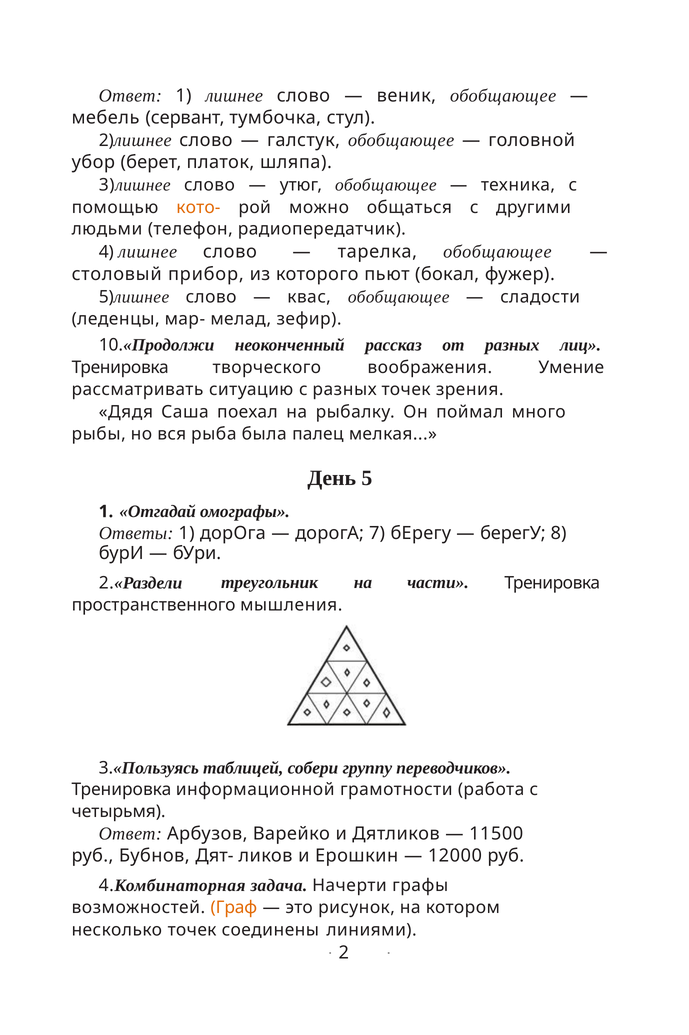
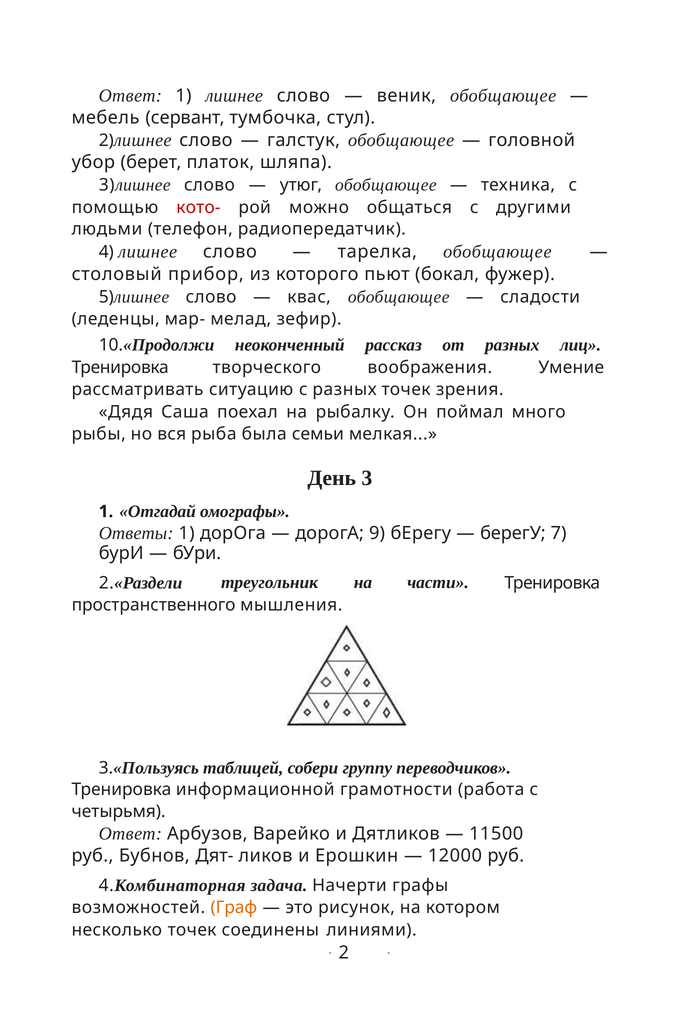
кото- colour: orange -> red
палец: палец -> семьи
5: 5 -> 3
7: 7 -> 9
8: 8 -> 7
